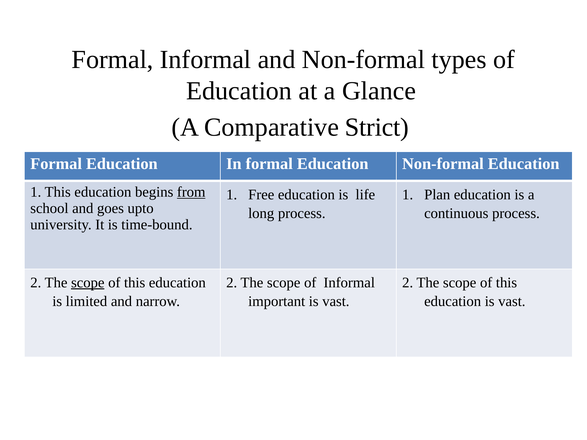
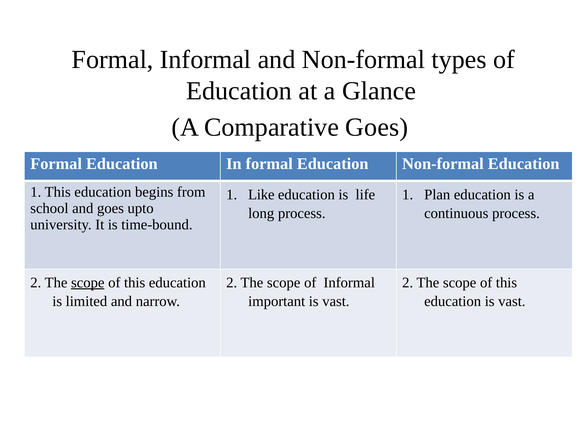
Comparative Strict: Strict -> Goes
from underline: present -> none
Free: Free -> Like
